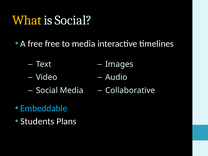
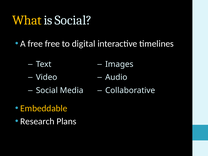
to media: media -> digital
Embeddable colour: light blue -> yellow
Students: Students -> Research
